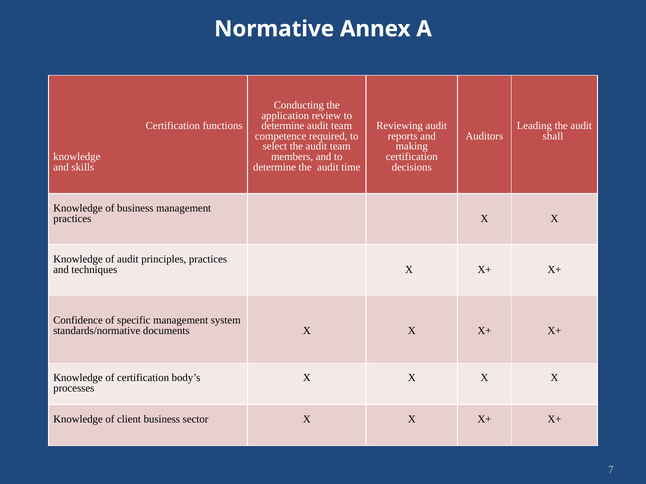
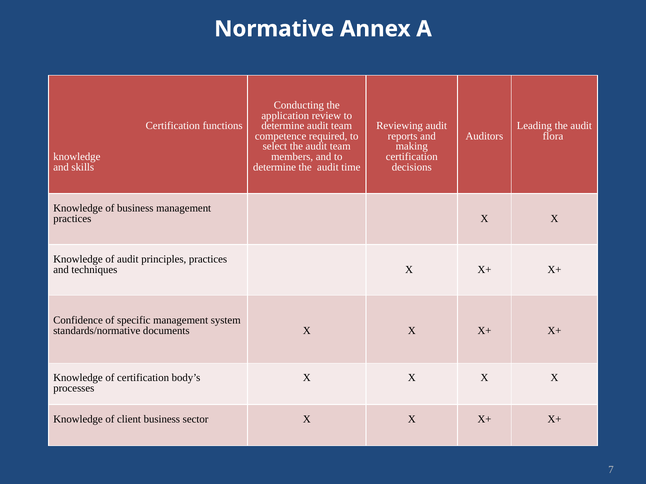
shall: shall -> flora
